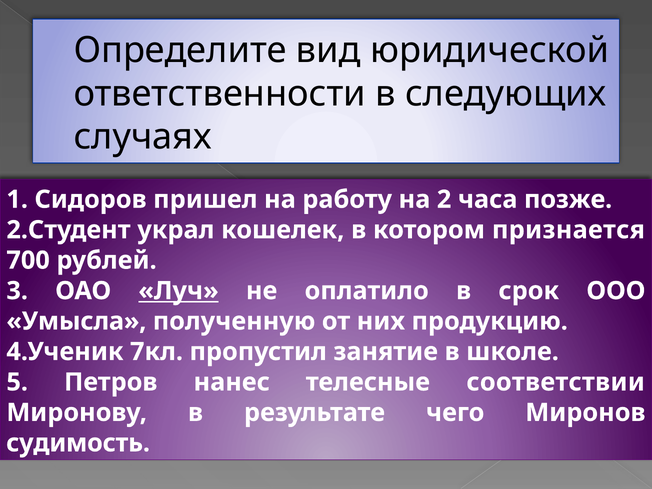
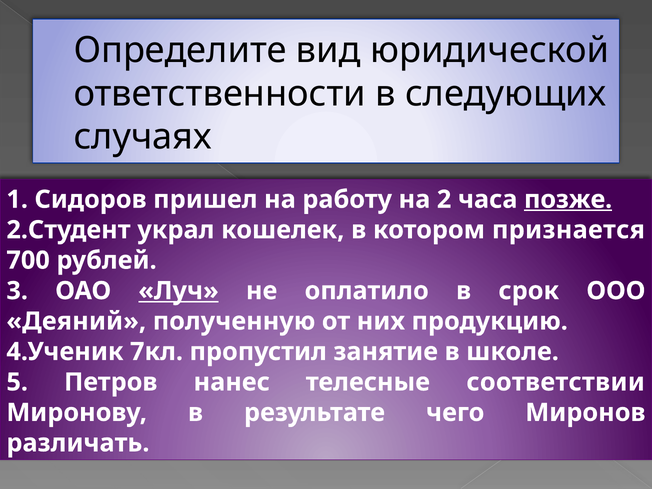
позже underline: none -> present
Умысла: Умысла -> Деяний
судимость: судимость -> различать
